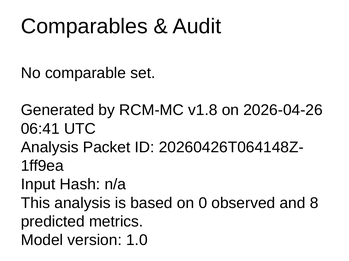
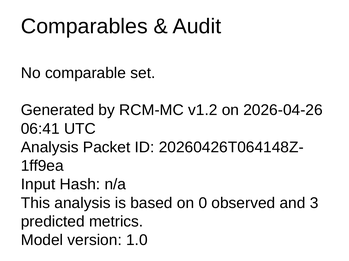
v1.8: v1.8 -> v1.2
8: 8 -> 3
